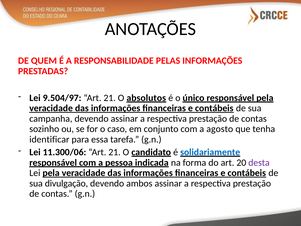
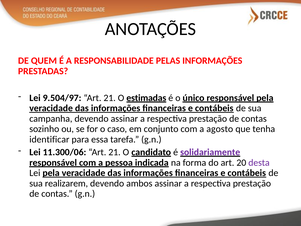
absolutos: absolutos -> estimadas
solidariamente colour: blue -> purple
divulgação: divulgação -> realizarem
